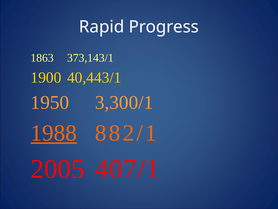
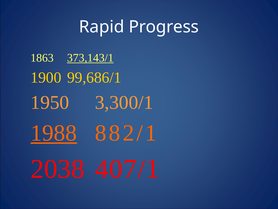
373,143/1 underline: none -> present
40,443/1: 40,443/1 -> 99,686/1
2005: 2005 -> 2038
